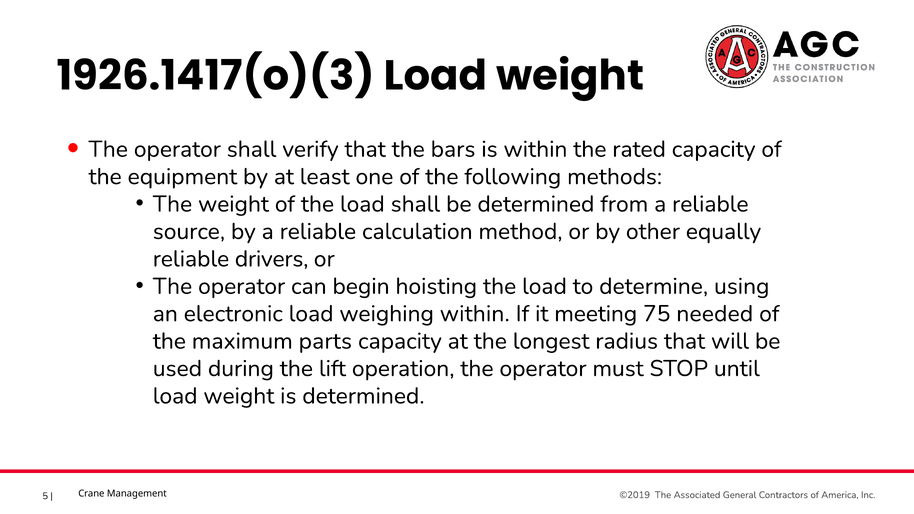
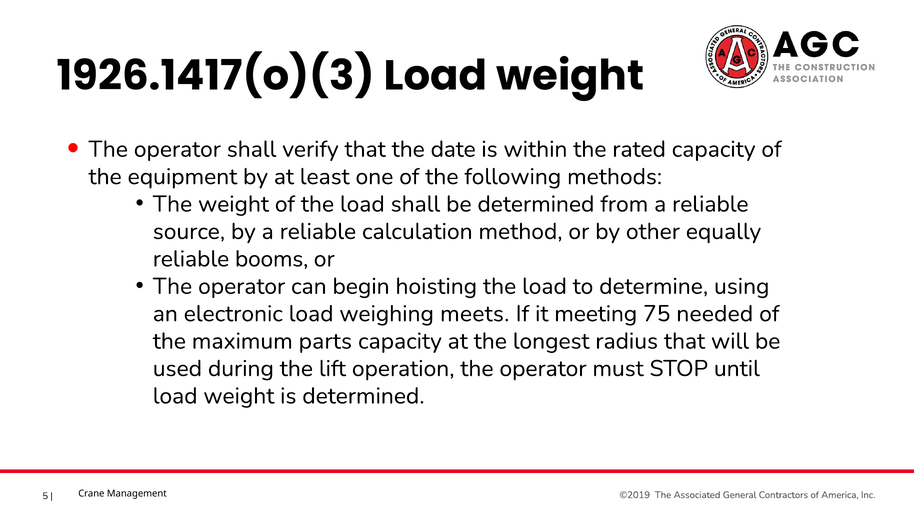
bars: bars -> date
drivers: drivers -> booms
weighing within: within -> meets
